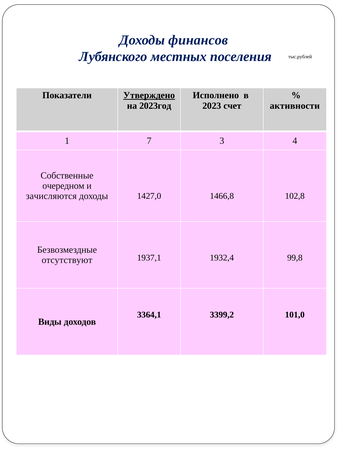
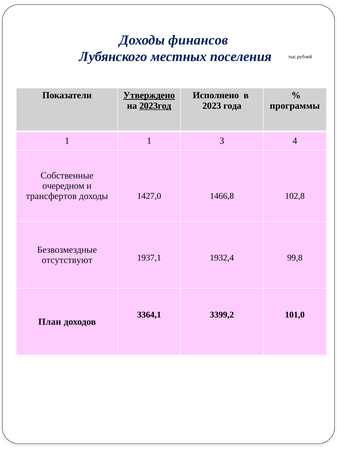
2023год underline: none -> present
счет: счет -> года
активности: активности -> программы
1 7: 7 -> 1
зачисляются: зачисляются -> трансфертов
Виды: Виды -> План
